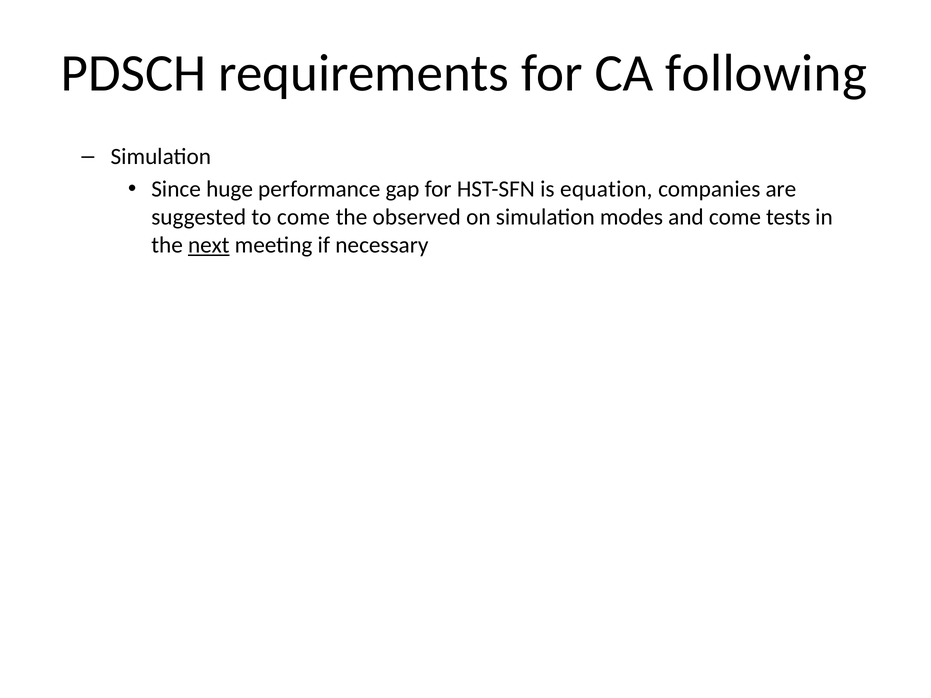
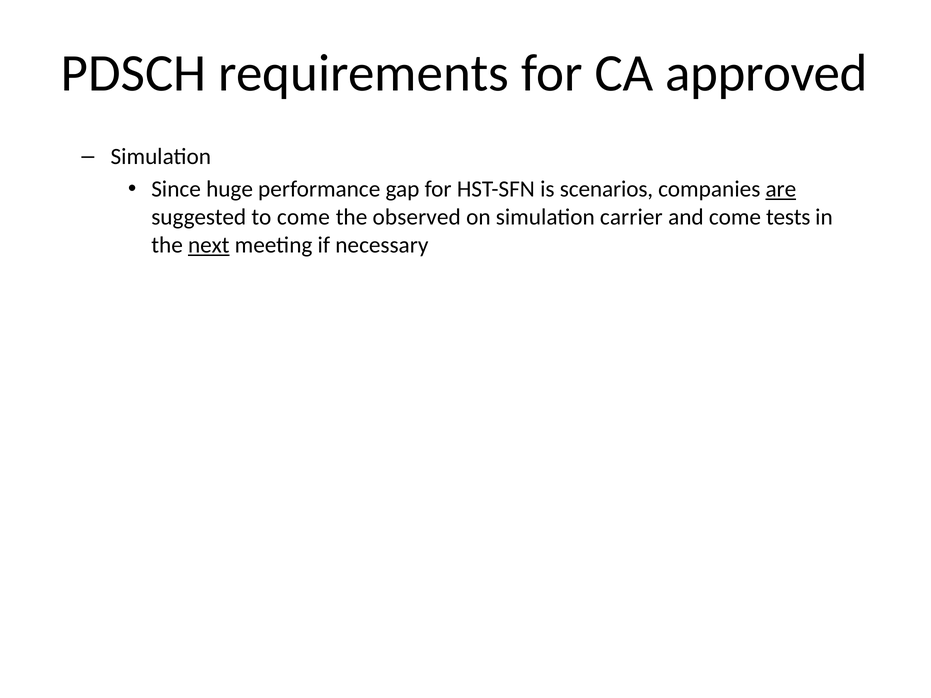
following: following -> approved
equation: equation -> scenarios
are underline: none -> present
modes: modes -> carrier
